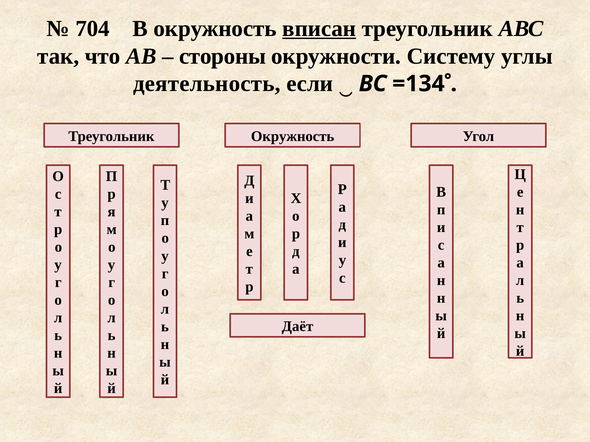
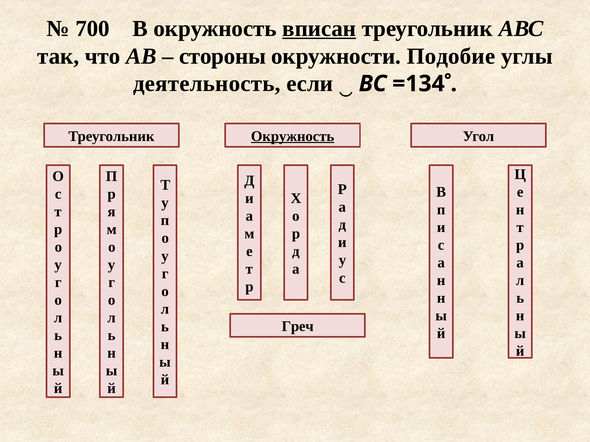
704: 704 -> 700
Систему: Систему -> Подобие
Окружность at (293, 136) underline: none -> present
Даёт: Даёт -> Греч
